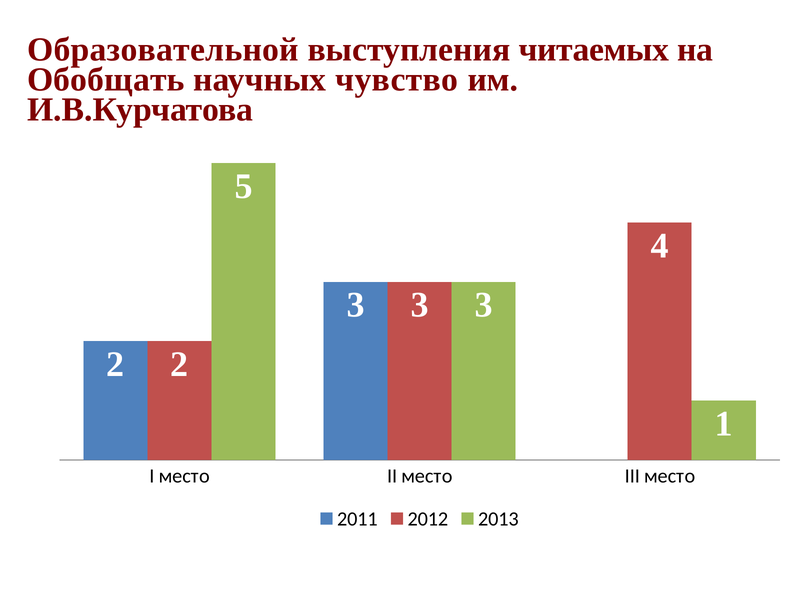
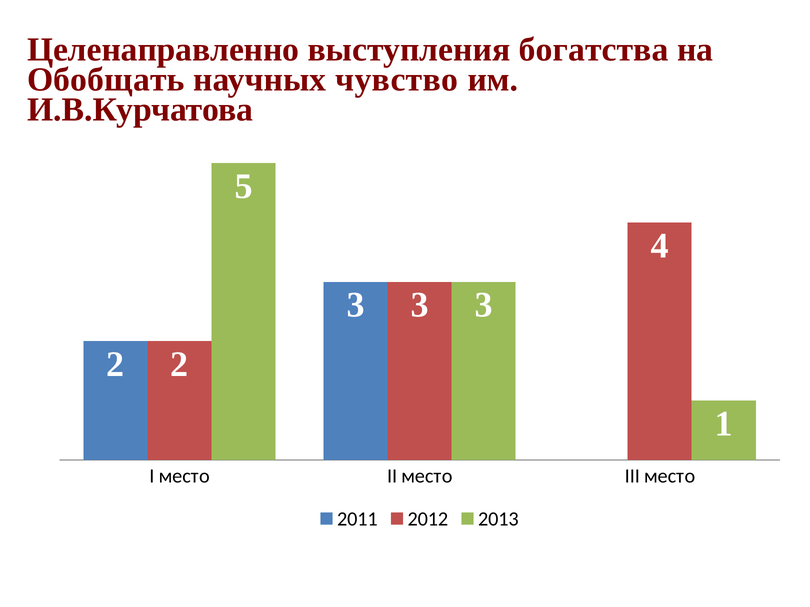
Образовательной: Образовательной -> Целенаправленно
читаемых: читаемых -> богатства
